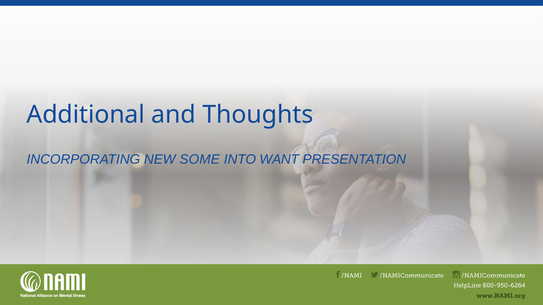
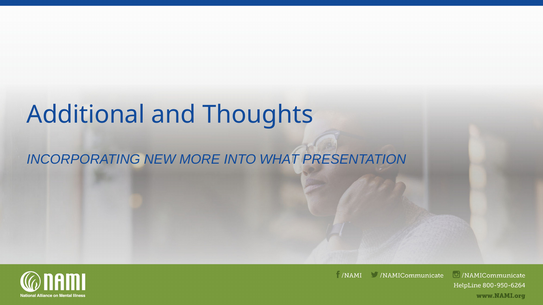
SOME: SOME -> MORE
WANT: WANT -> WHAT
